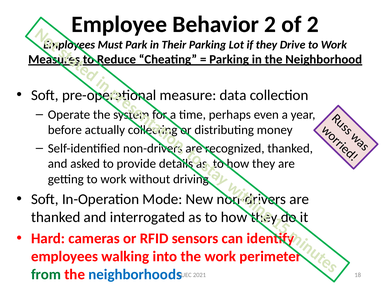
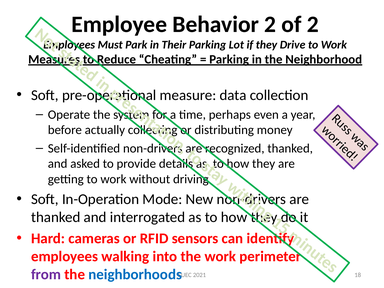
from colour: green -> purple
